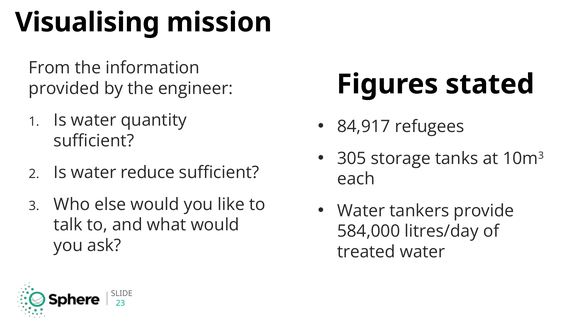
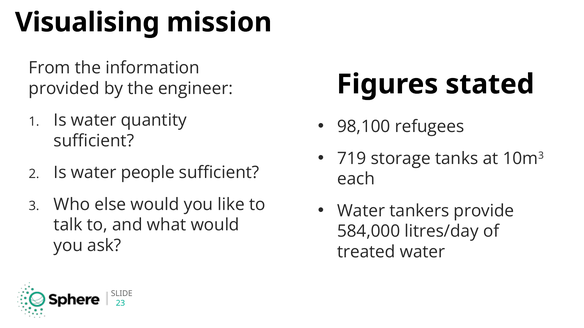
84,917: 84,917 -> 98,100
305: 305 -> 719
reduce: reduce -> people
